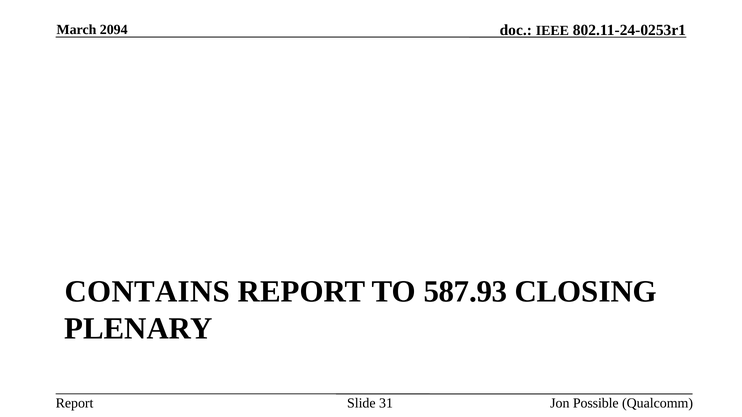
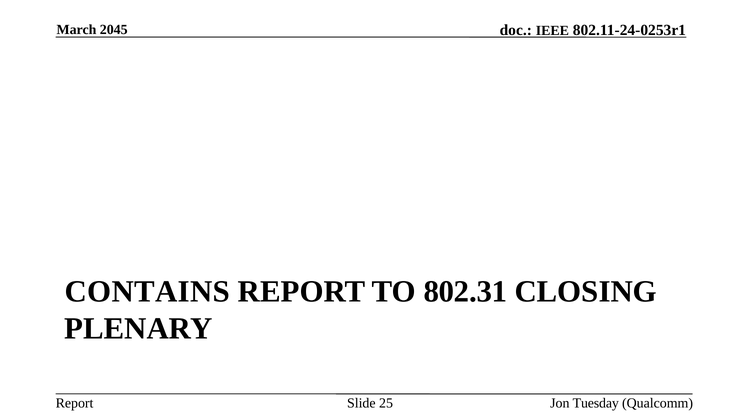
2094: 2094 -> 2045
587.93: 587.93 -> 802.31
31: 31 -> 25
Possible: Possible -> Tuesday
